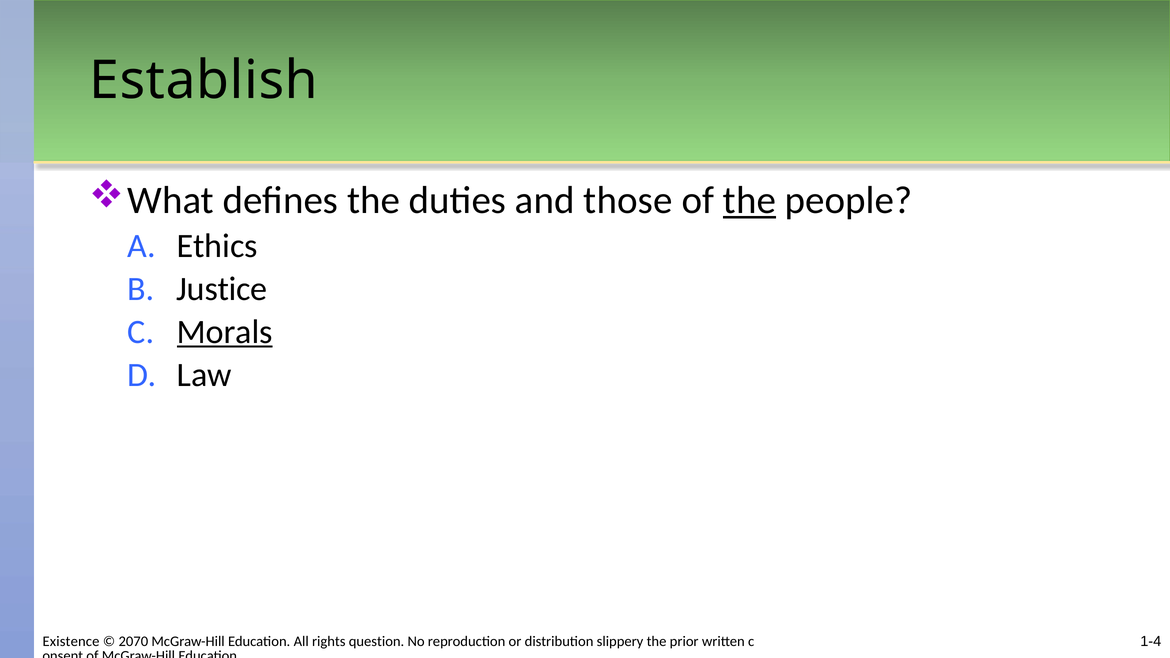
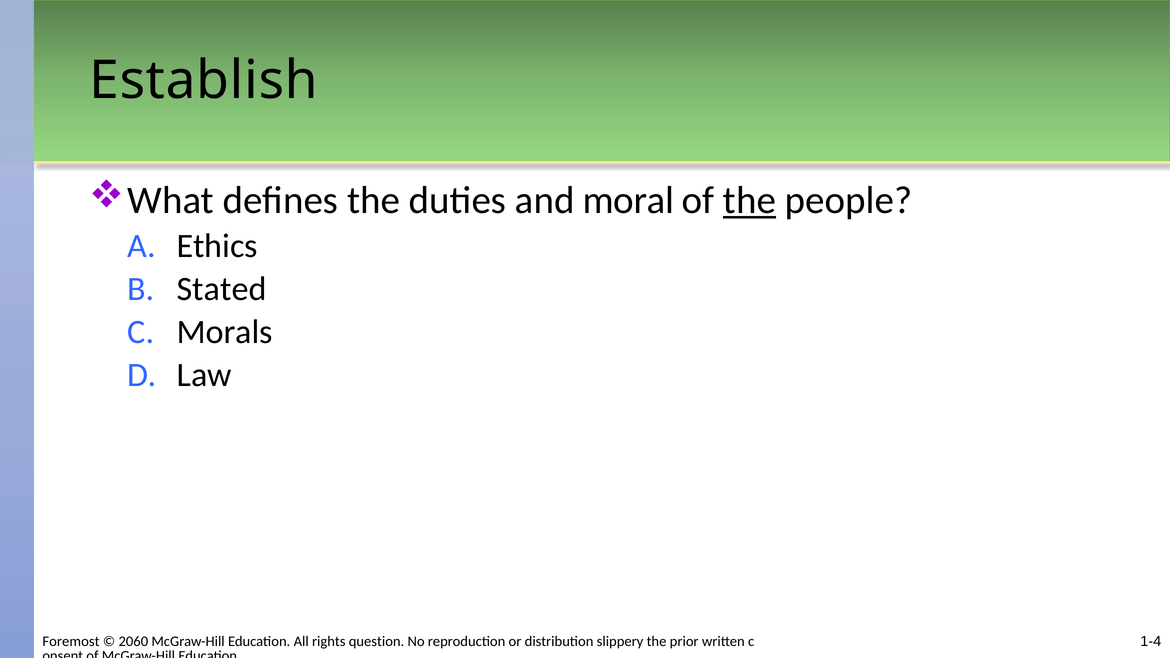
those: those -> moral
Justice: Justice -> Stated
Morals underline: present -> none
Existence: Existence -> Foremost
2070: 2070 -> 2060
